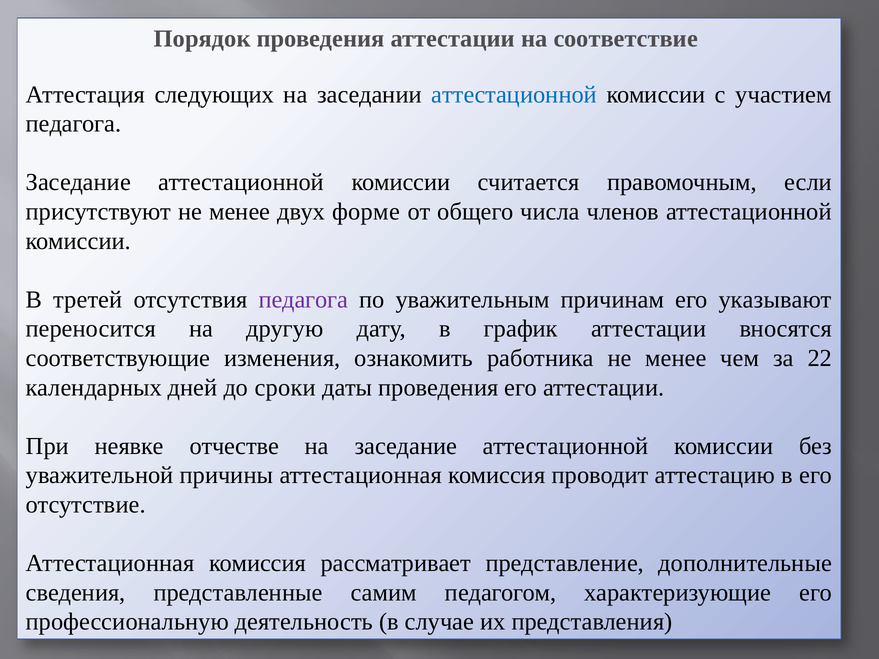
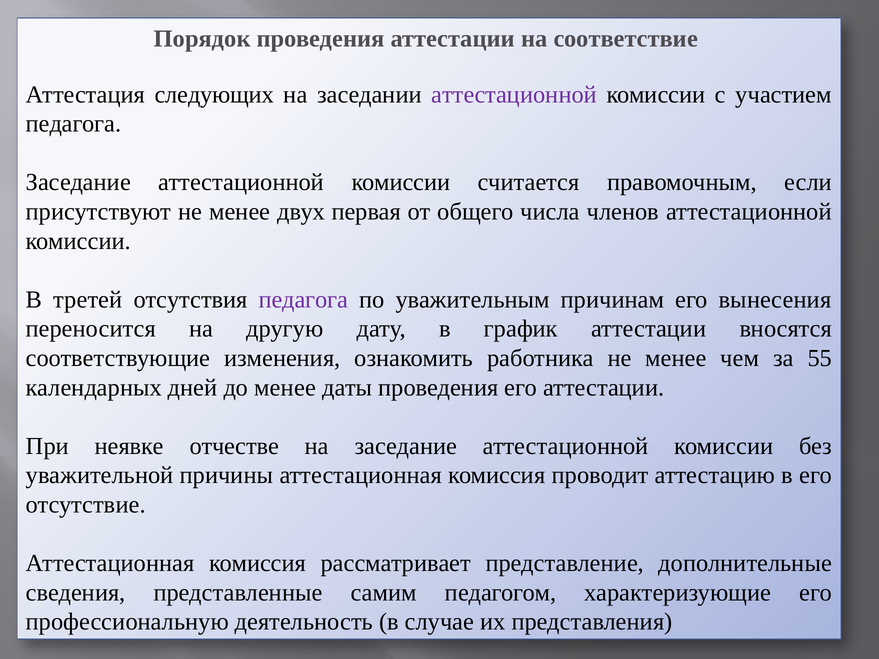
аттестационной at (514, 94) colour: blue -> purple
форме: форме -> первая
указывают: указывают -> вынесения
22: 22 -> 55
до сроки: сроки -> менее
